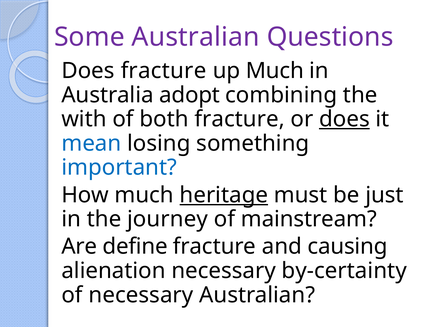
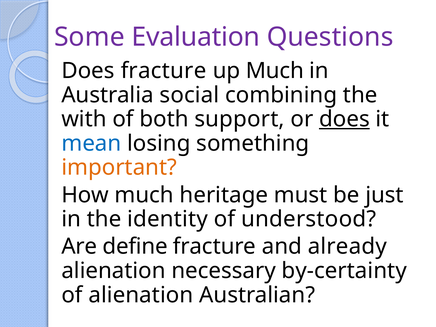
Some Australian: Australian -> Evaluation
adopt: adopt -> social
both fracture: fracture -> support
important colour: blue -> orange
heritage underline: present -> none
journey: journey -> identity
mainstream: mainstream -> understood
causing: causing -> already
of necessary: necessary -> alienation
